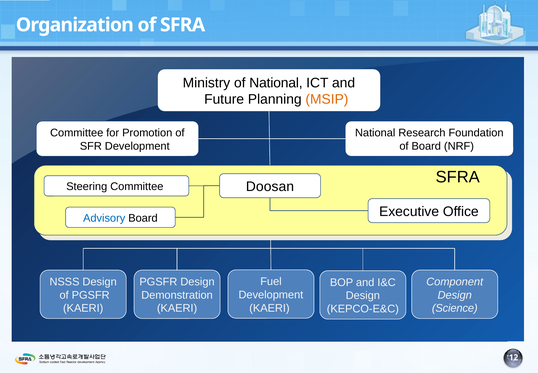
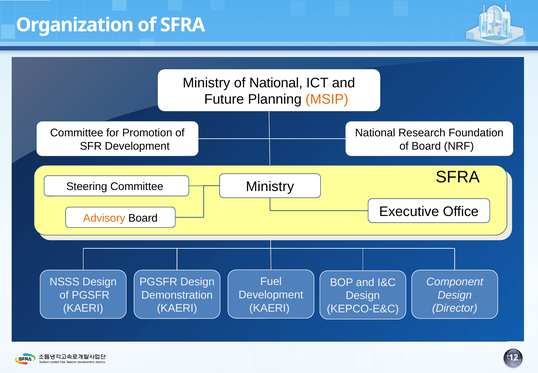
Doosan at (270, 186): Doosan -> Ministry
Advisory colour: blue -> orange
Science: Science -> Director
